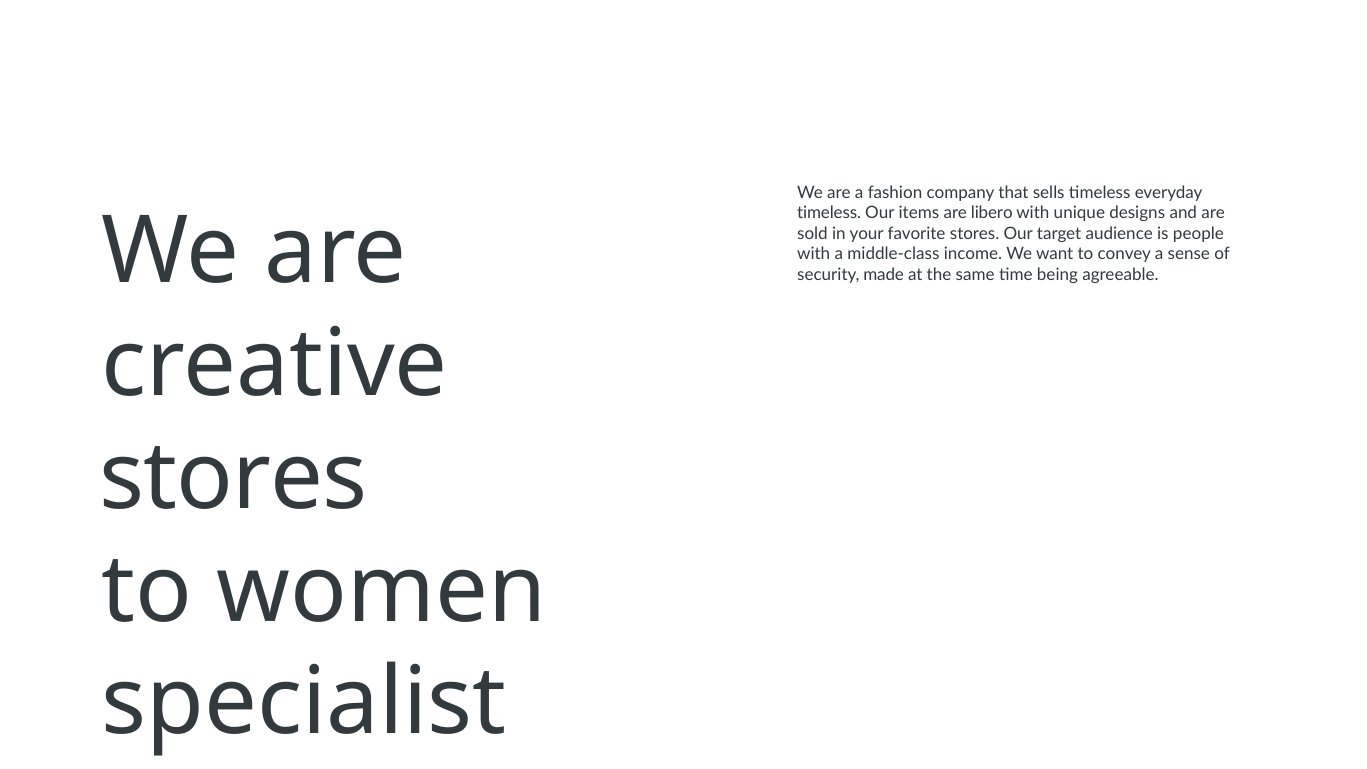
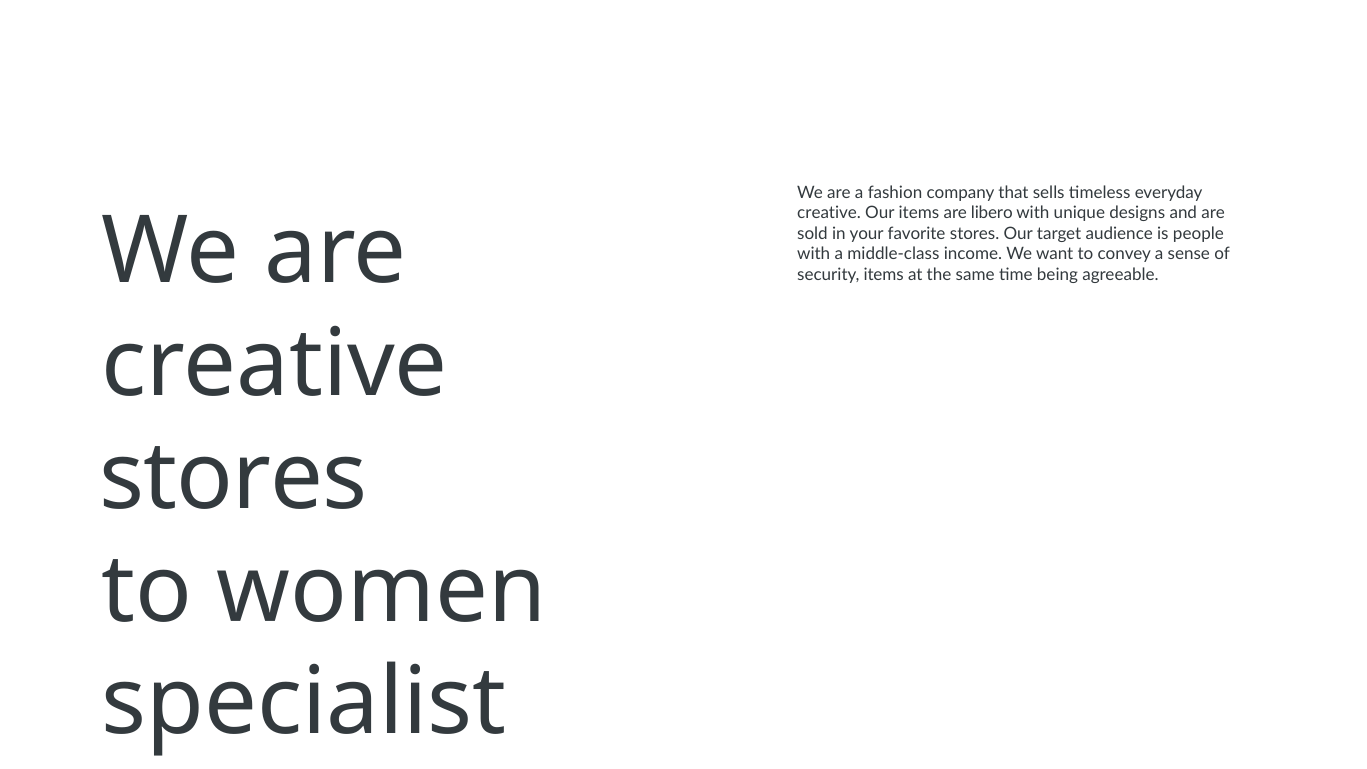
timeless at (829, 213): timeless -> creative
security made: made -> items
